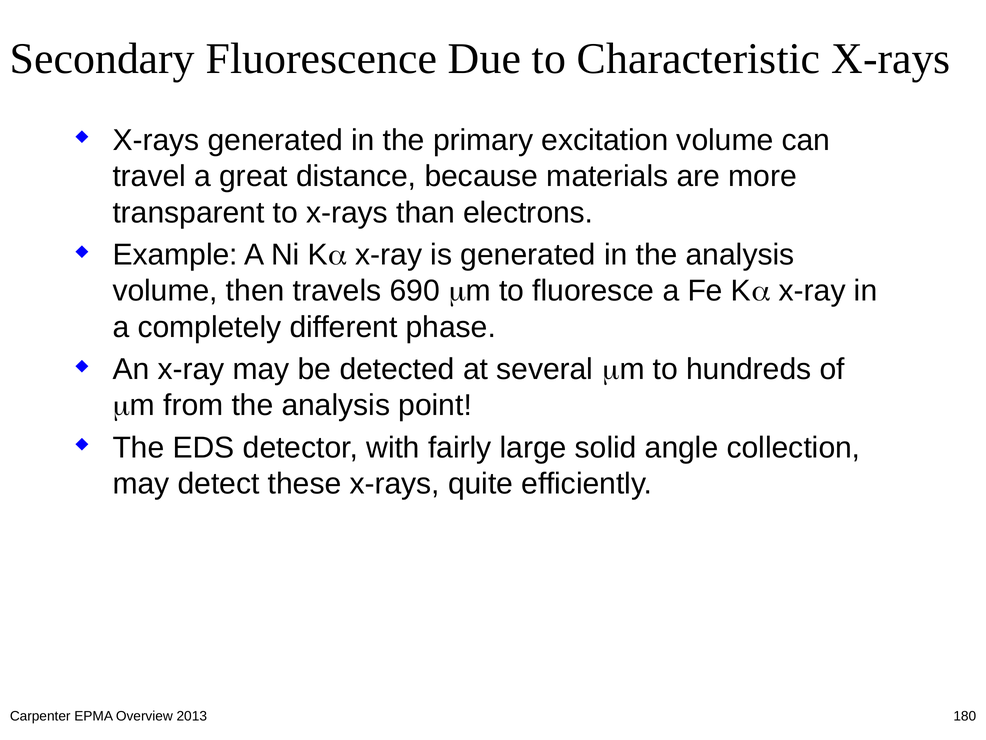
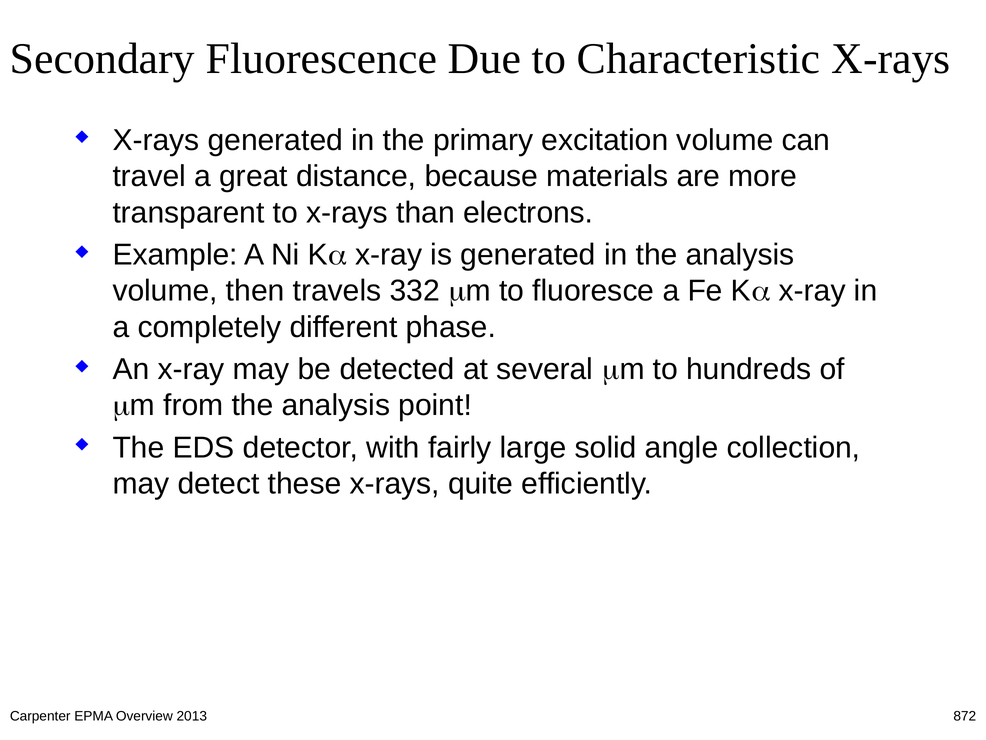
690: 690 -> 332
180: 180 -> 872
